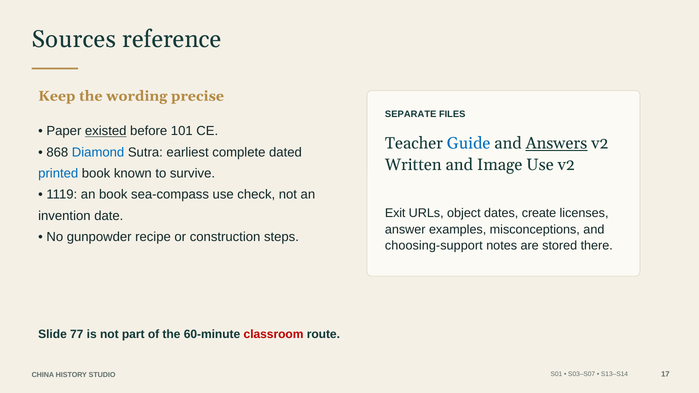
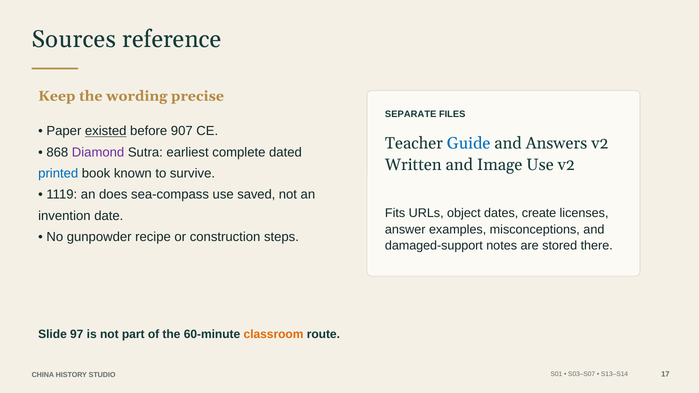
101: 101 -> 907
Answers underline: present -> none
Diamond colour: blue -> purple
an book: book -> does
check: check -> saved
Exit: Exit -> Fits
choosing-support: choosing-support -> damaged-support
77: 77 -> 97
classroom colour: red -> orange
